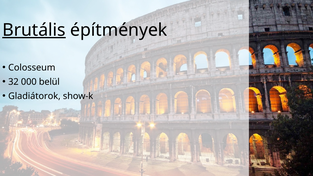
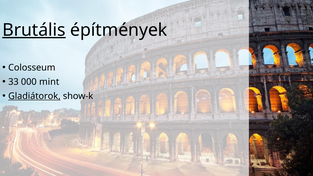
32: 32 -> 33
belül: belül -> mint
Gladiátorok underline: none -> present
